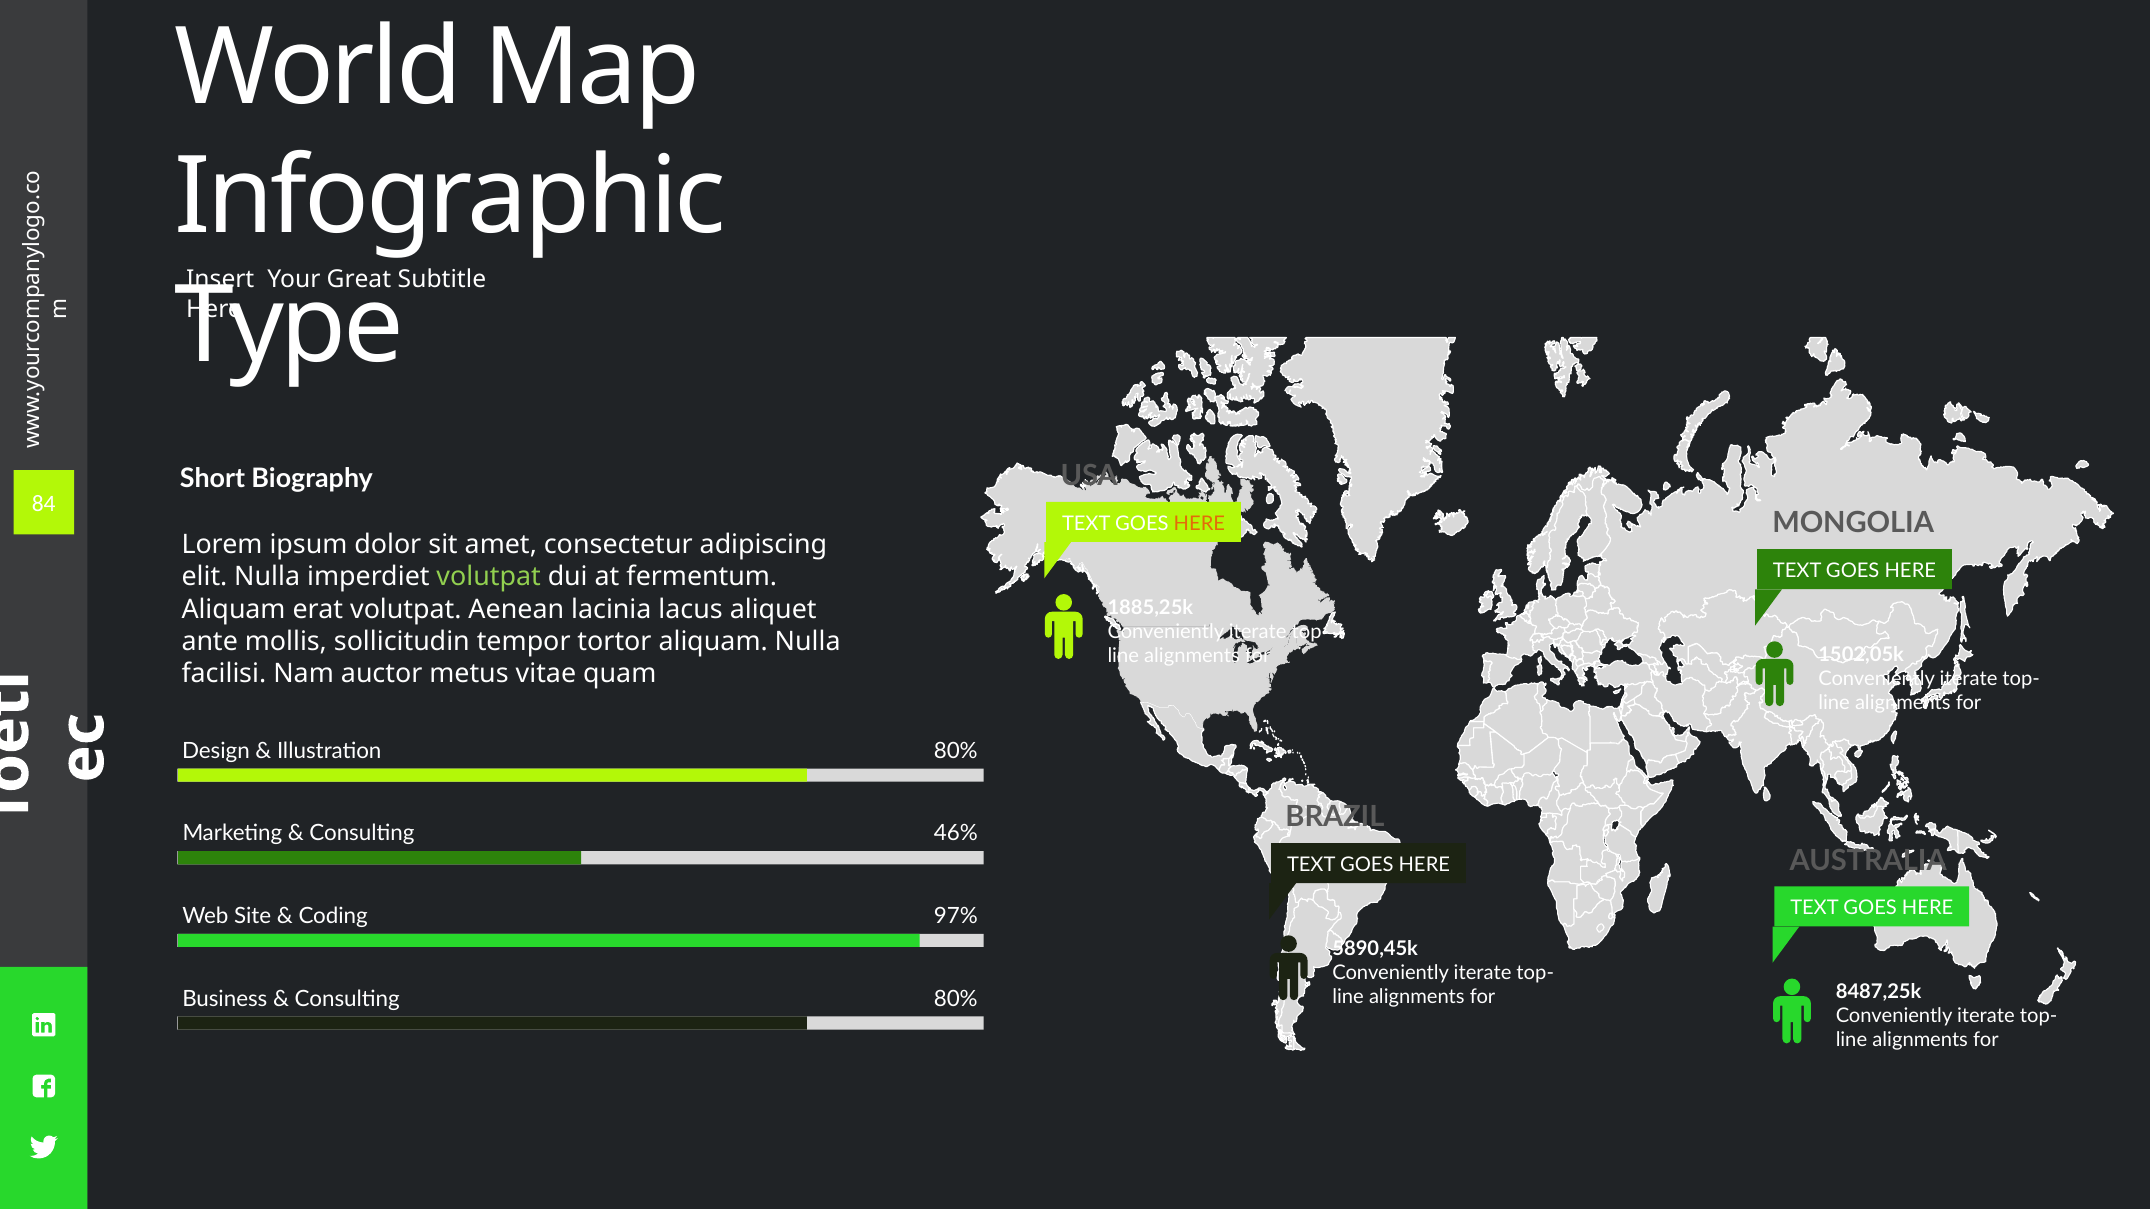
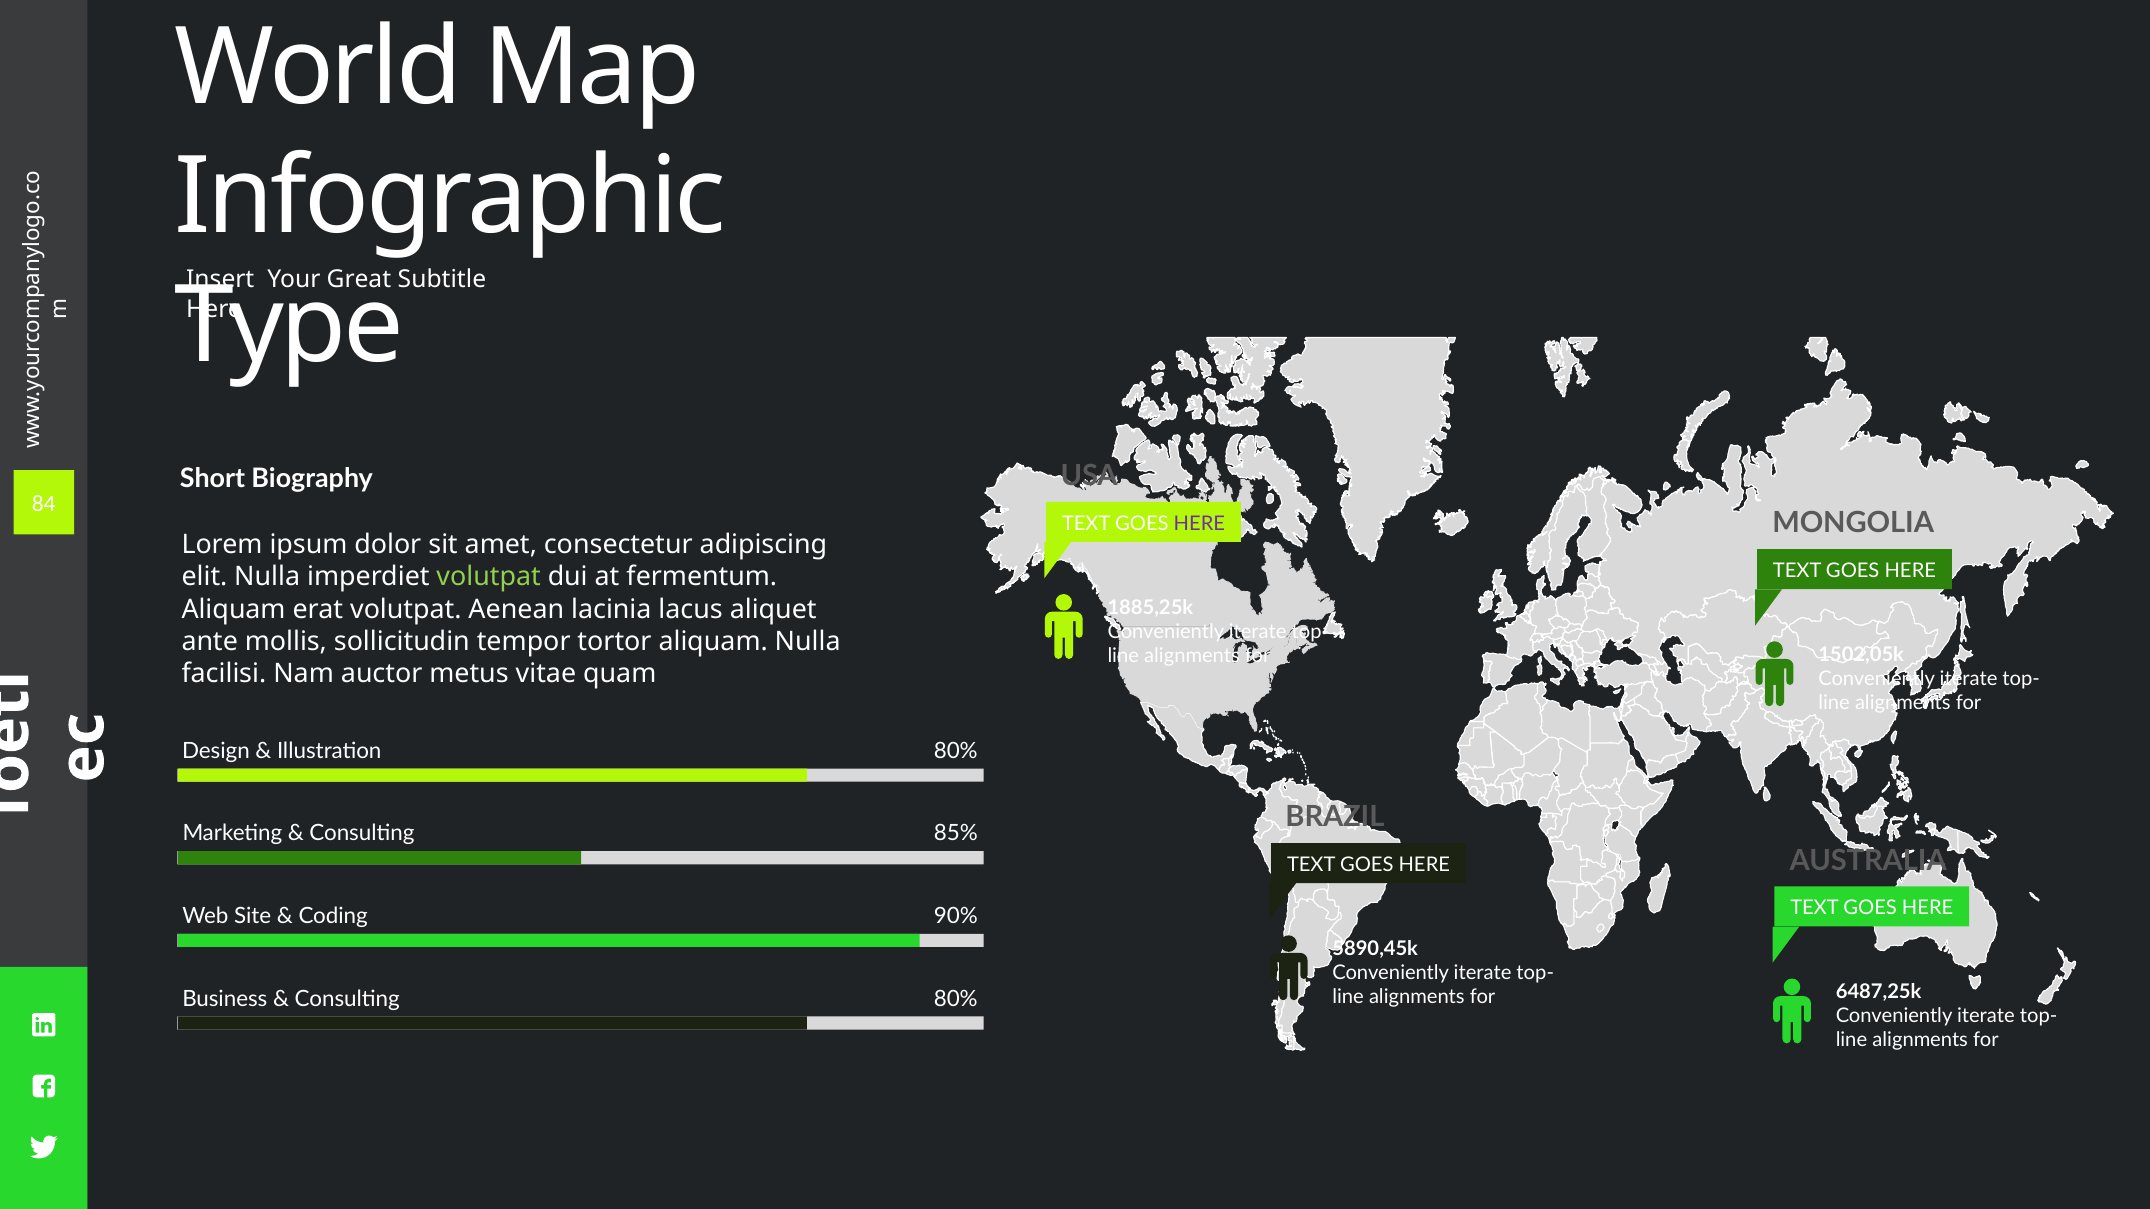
HERE at (1199, 524) colour: orange -> purple
46%: 46% -> 85%
97%: 97% -> 90%
8487,25k: 8487,25k -> 6487,25k
